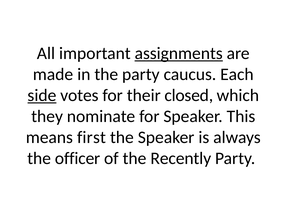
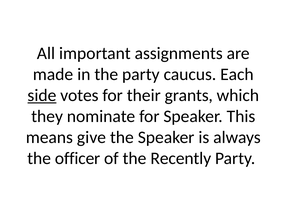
assignments underline: present -> none
closed: closed -> grants
first: first -> give
